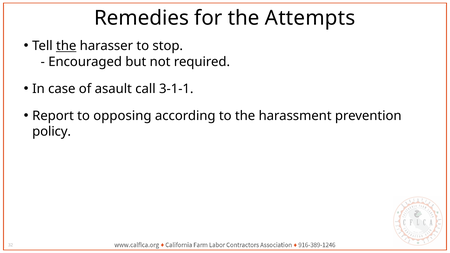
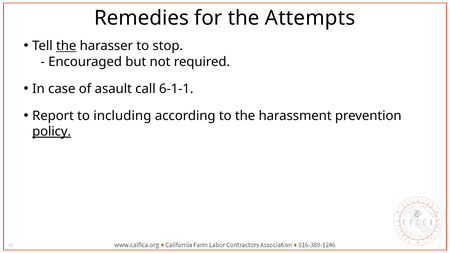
3-1-1: 3-1-1 -> 6-1-1
opposing: opposing -> including
policy underline: none -> present
